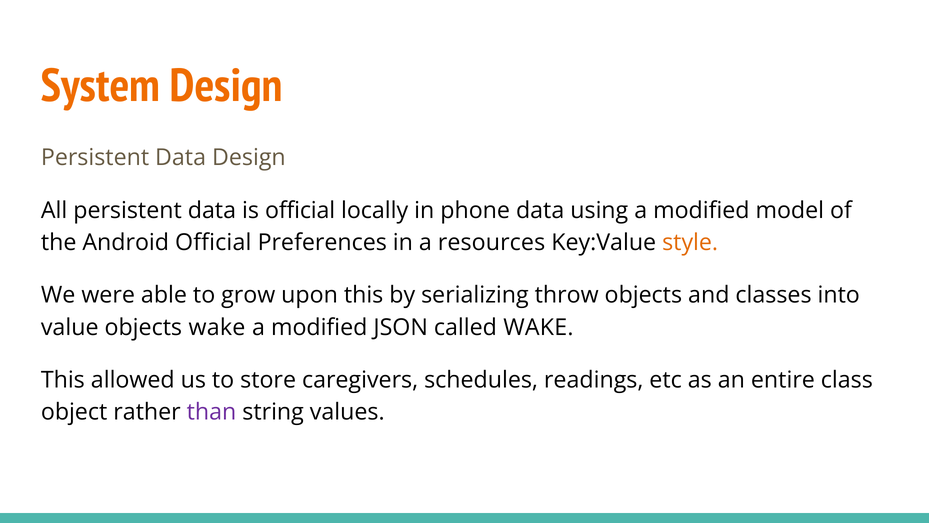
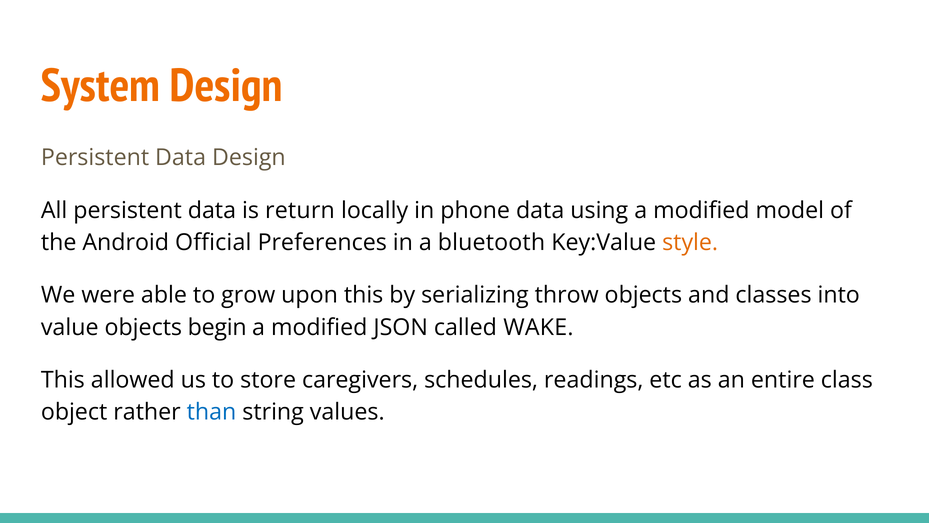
is official: official -> return
resources: resources -> bluetooth
objects wake: wake -> begin
than colour: purple -> blue
